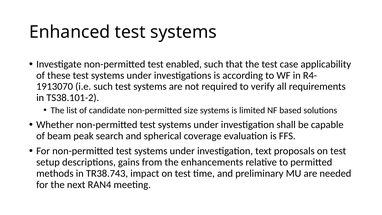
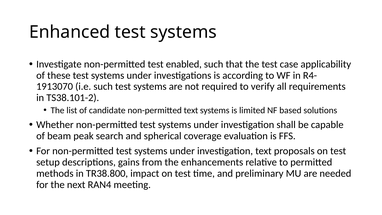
non-permitted size: size -> text
TR38.743: TR38.743 -> TR38.800
